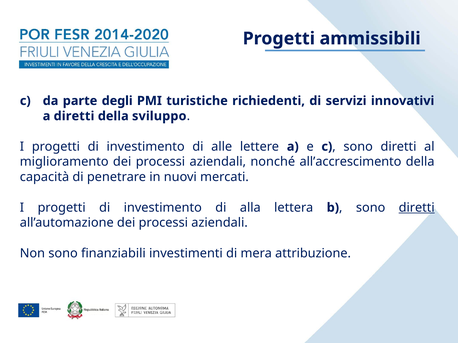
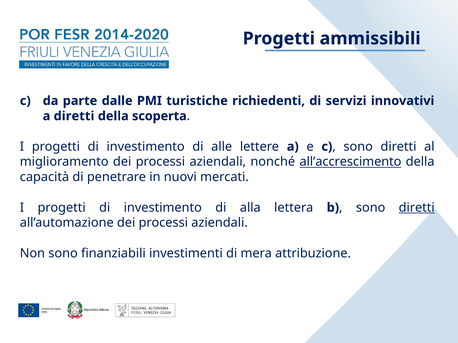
degli: degli -> dalle
sviluppo: sviluppo -> scoperta
all’accrescimento underline: none -> present
